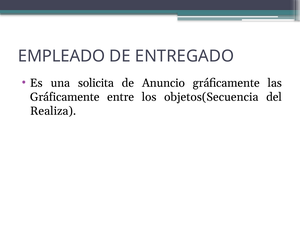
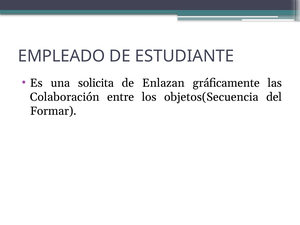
ENTREGADO: ENTREGADO -> ESTUDIANTE
Anuncio: Anuncio -> Enlazan
Gráficamente at (65, 97): Gráficamente -> Colaboración
Realiza: Realiza -> Formar
